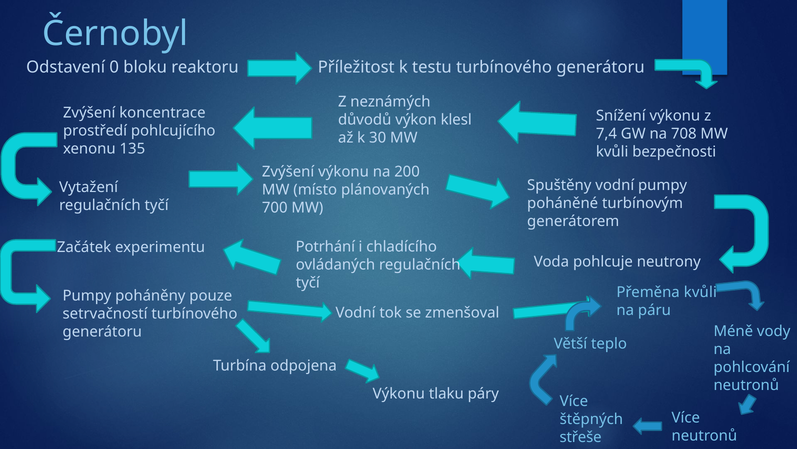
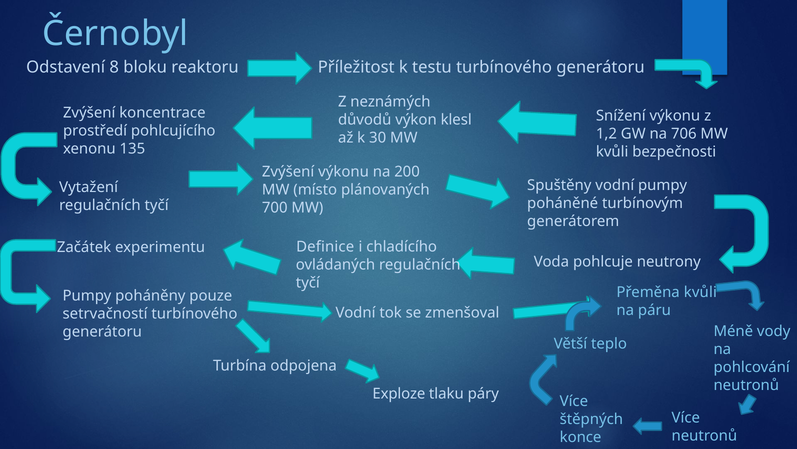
0: 0 -> 8
7,4: 7,4 -> 1,2
708: 708 -> 706
Potrhání: Potrhání -> Definice
Výkonu at (399, 393): Výkonu -> Exploze
střeše: střeše -> konce
